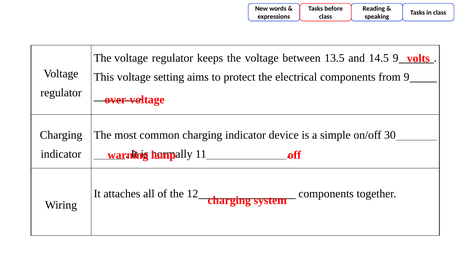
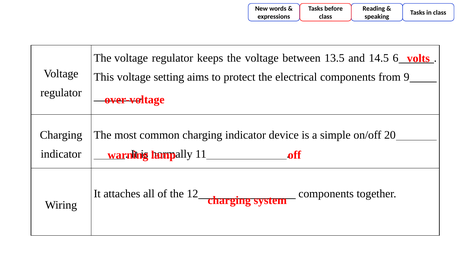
14.5 9: 9 -> 6
30: 30 -> 20
